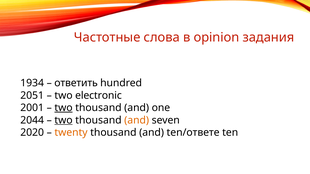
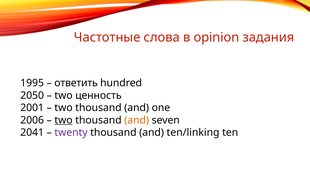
1934: 1934 -> 1995
2051: 2051 -> 2050
electronic: electronic -> ценность
two at (64, 108) underline: present -> none
2044: 2044 -> 2006
2020: 2020 -> 2041
twenty colour: orange -> purple
ten/ответе: ten/ответе -> ten/linking
